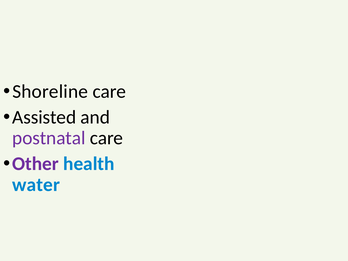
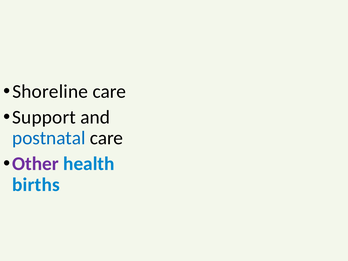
Assisted: Assisted -> Support
postnatal colour: purple -> blue
water: water -> births
